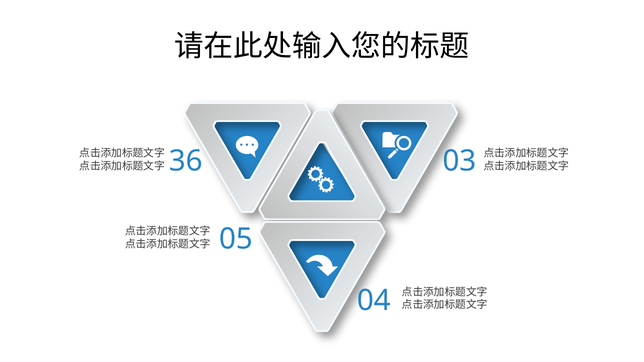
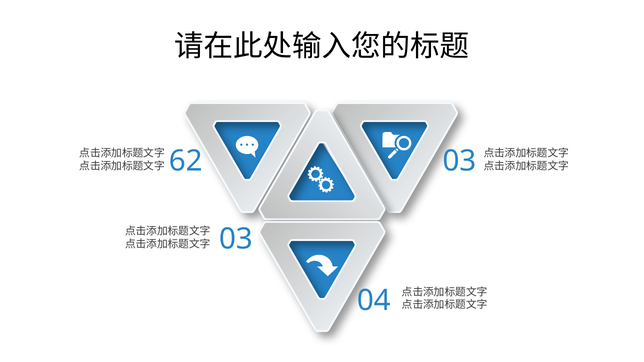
36: 36 -> 62
05 at (236, 239): 05 -> 03
